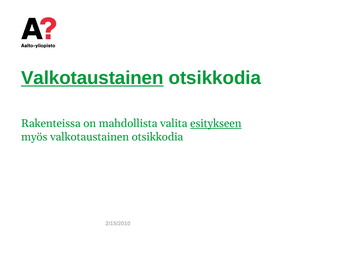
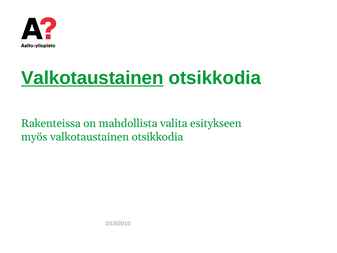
esitykseen underline: present -> none
